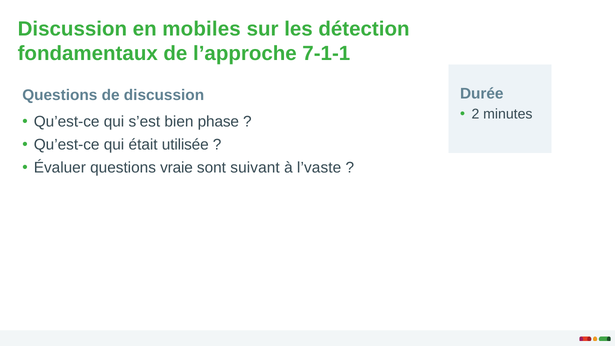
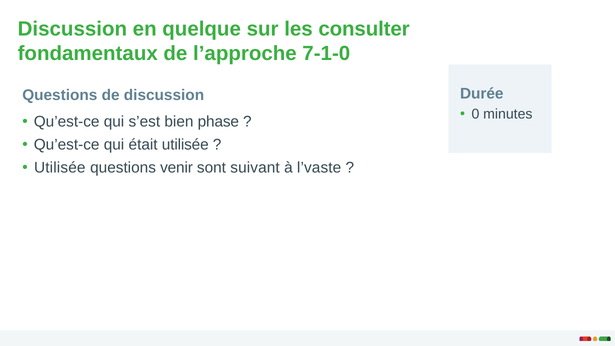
mobiles: mobiles -> quelque
détection: détection -> consulter
7-1-1: 7-1-1 -> 7-1-0
2: 2 -> 0
Évaluer at (60, 168): Évaluer -> Utilisée
vraie: vraie -> venir
